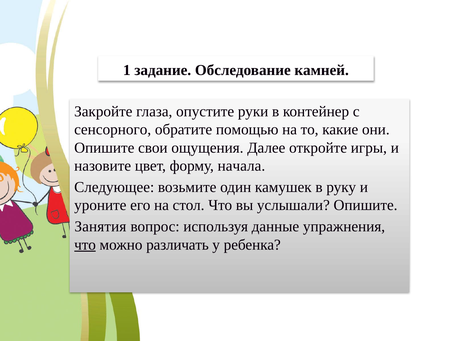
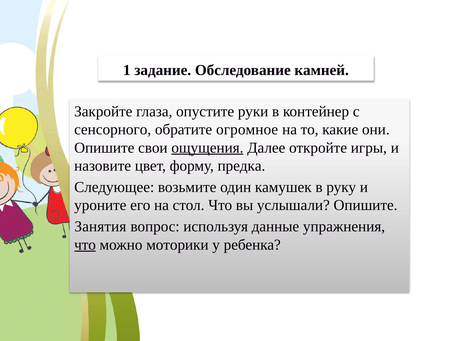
помощью: помощью -> огромное
ощущения underline: none -> present
начала: начала -> предка
различать: различать -> моторики
